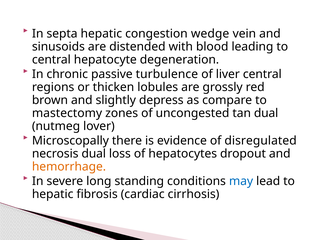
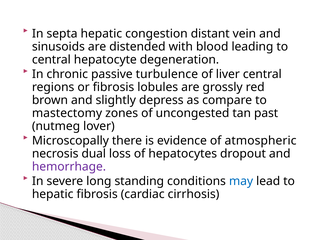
wedge: wedge -> distant
or thicken: thicken -> fibrosis
tan dual: dual -> past
disregulated: disregulated -> atmospheric
hemorrhage colour: orange -> purple
